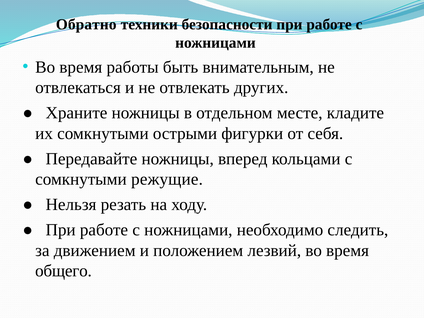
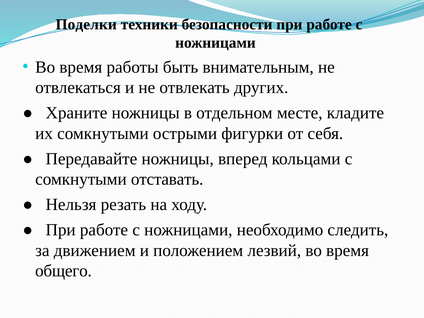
Обратно: Обратно -> Поделки
режущие: режущие -> отставать
